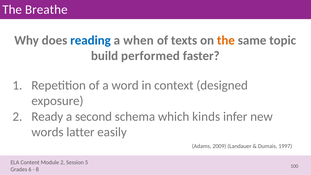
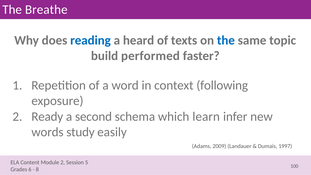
when: when -> heard
the at (226, 40) colour: orange -> blue
designed: designed -> following
kinds: kinds -> learn
latter: latter -> study
